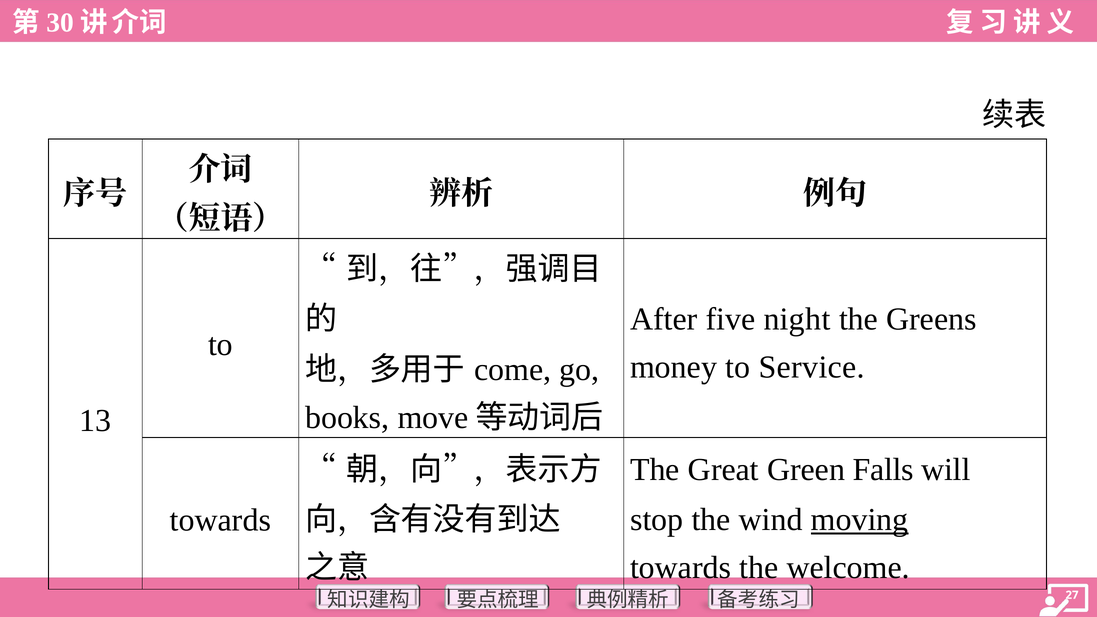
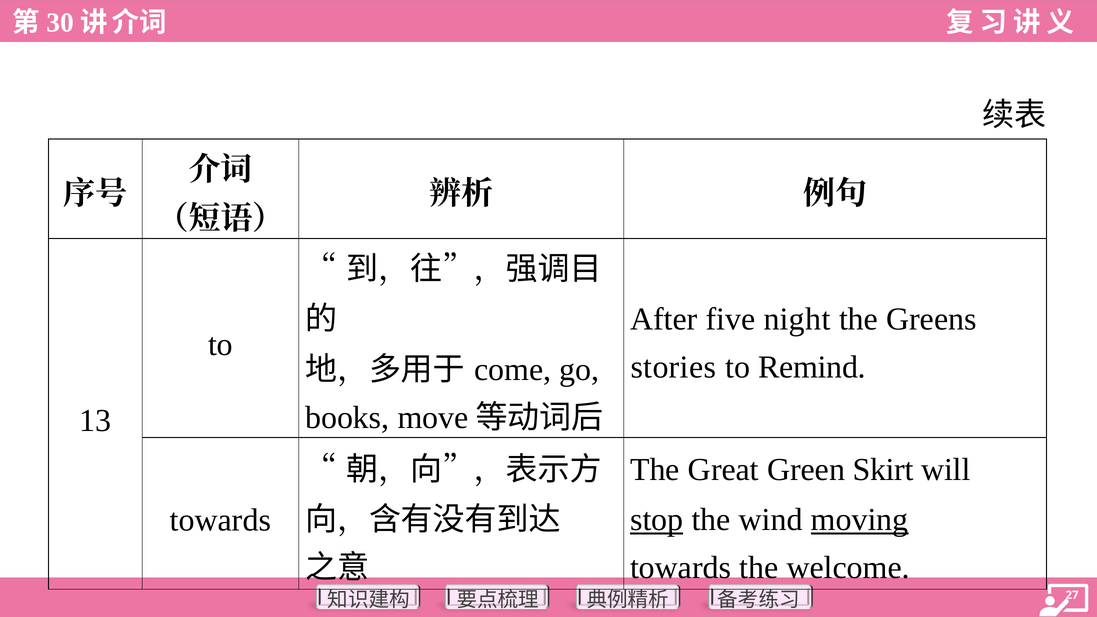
money: money -> stories
Service: Service -> Remind
Falls: Falls -> Skirt
stop underline: none -> present
